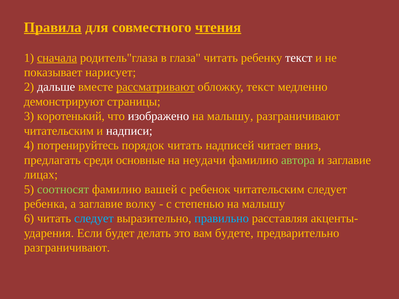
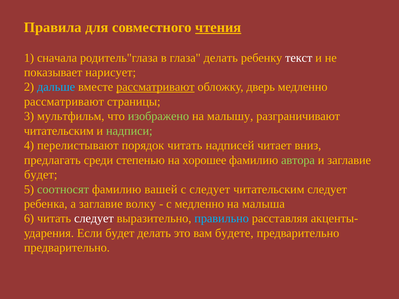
Правила underline: present -> none
сначала underline: present -> none
глаза читать: читать -> делать
дальше colour: white -> light blue
обложку текст: текст -> дверь
демонстрируют at (64, 102): демонстрируют -> рассматривают
коротенький: коротенький -> мультфильм
изображено colour: white -> light green
надписи colour: white -> light green
потренируйтесь: потренируйтесь -> перелистывают
основные: основные -> степенью
неудачи: неудачи -> хорошее
лицах at (41, 175): лицах -> будет
с ребенок: ребенок -> следует
с степенью: степенью -> медленно
малышу at (263, 204): малышу -> малыша
следует at (94, 219) colour: light blue -> white
разграничивают at (67, 248): разграничивают -> предварительно
